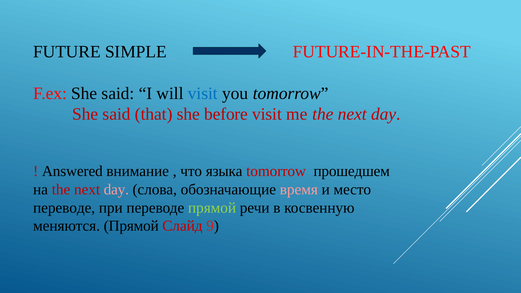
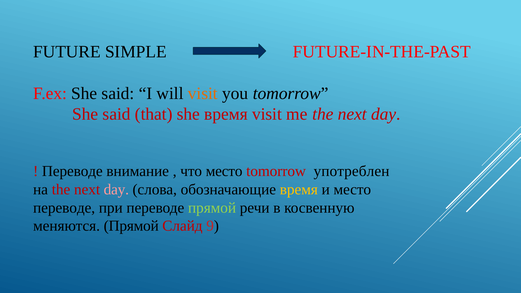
visit at (203, 93) colour: blue -> orange
she before: before -> время
Answered at (72, 171): Answered -> Переводе
что языка: языка -> место
прошедшем: прошедшем -> употреблен
время at (299, 190) colour: pink -> yellow
